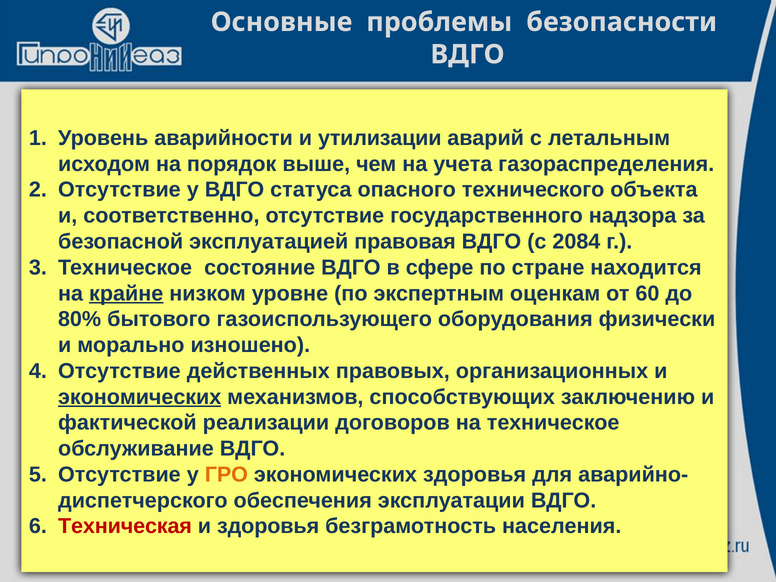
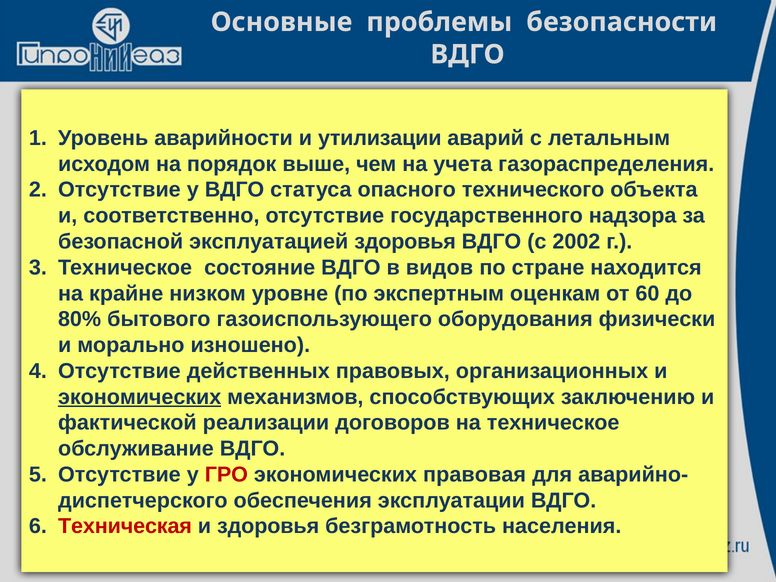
эксплуатацией правовая: правовая -> здоровья
2084: 2084 -> 2002
сфере: сфере -> видов
крайне underline: present -> none
ГРО colour: orange -> red
экономических здоровья: здоровья -> правовая
